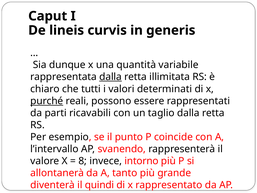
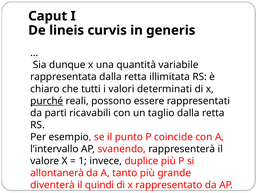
dalla at (111, 77) underline: present -> none
8: 8 -> 1
intorno: intorno -> duplice
